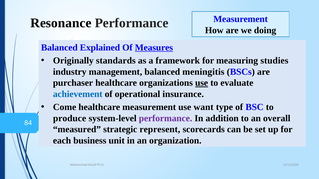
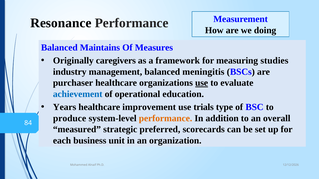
Explained: Explained -> Maintains
Measures underline: present -> none
standards: standards -> caregivers
insurance: insurance -> education
Come: Come -> Years
healthcare measurement: measurement -> improvement
want: want -> trials
performance at (166, 119) colour: purple -> orange
represent: represent -> preferred
